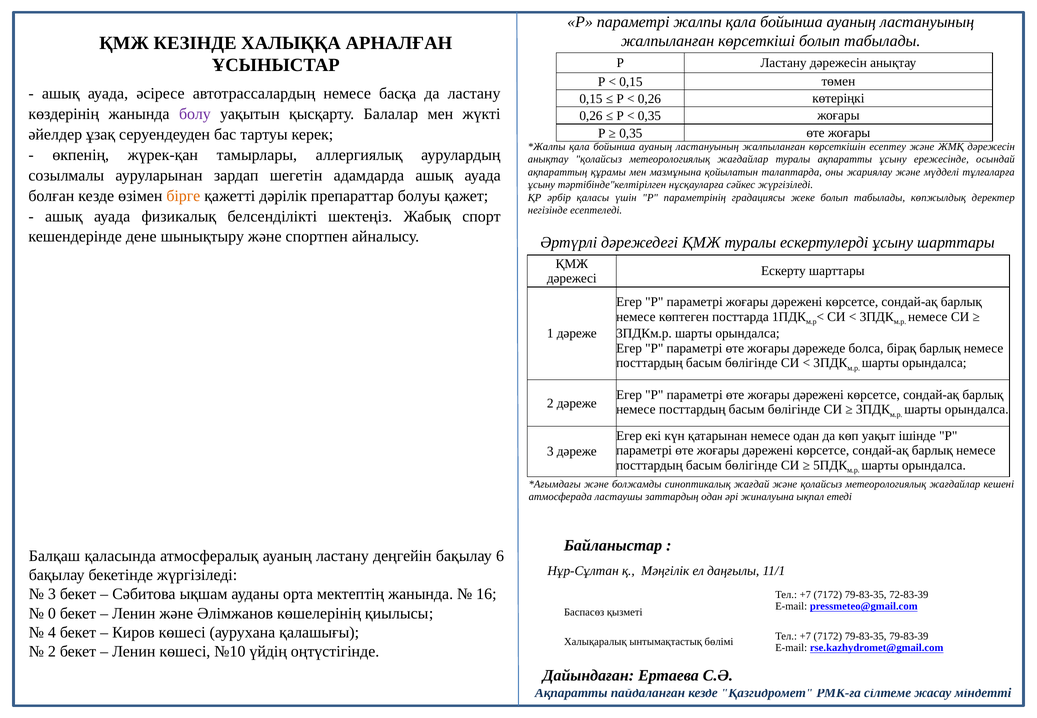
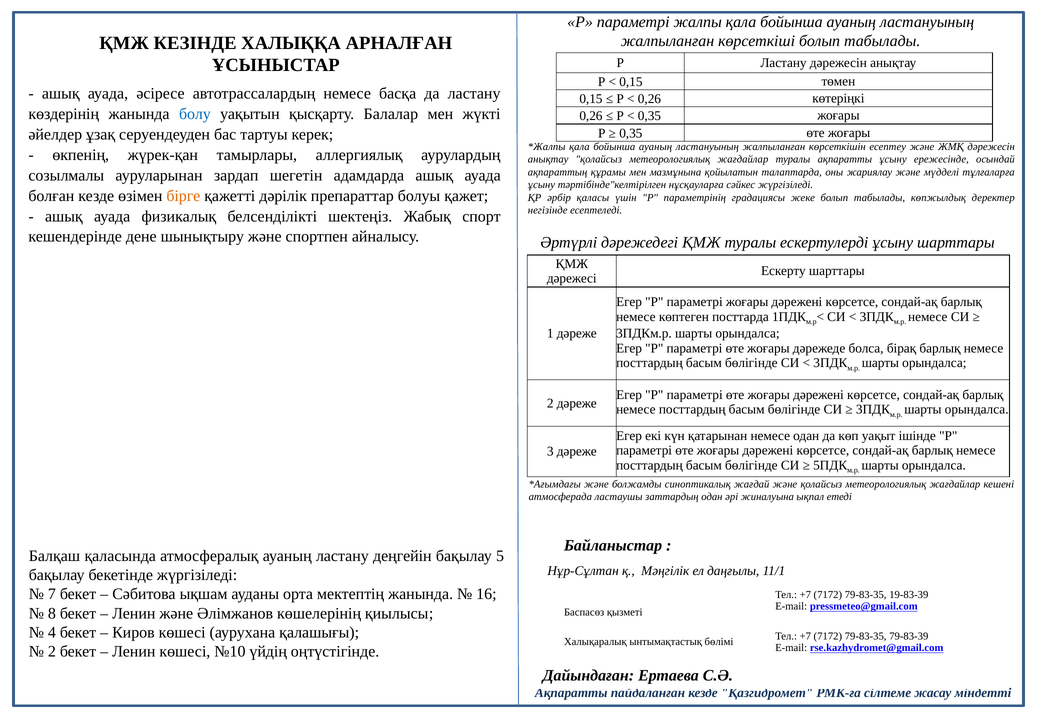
болу colour: purple -> blue
6: 6 -> 5
3 at (52, 594): 3 -> 7
72-83-39: 72-83-39 -> 19-83-39
0: 0 -> 8
